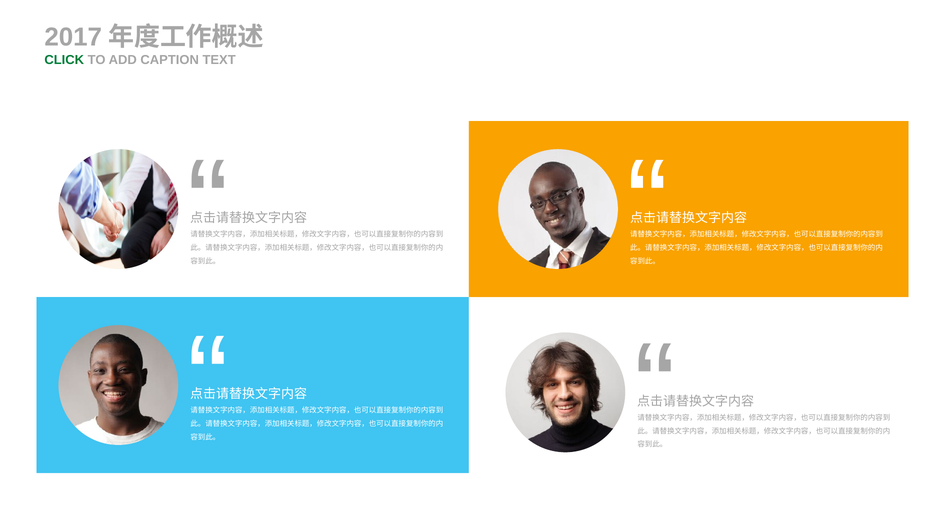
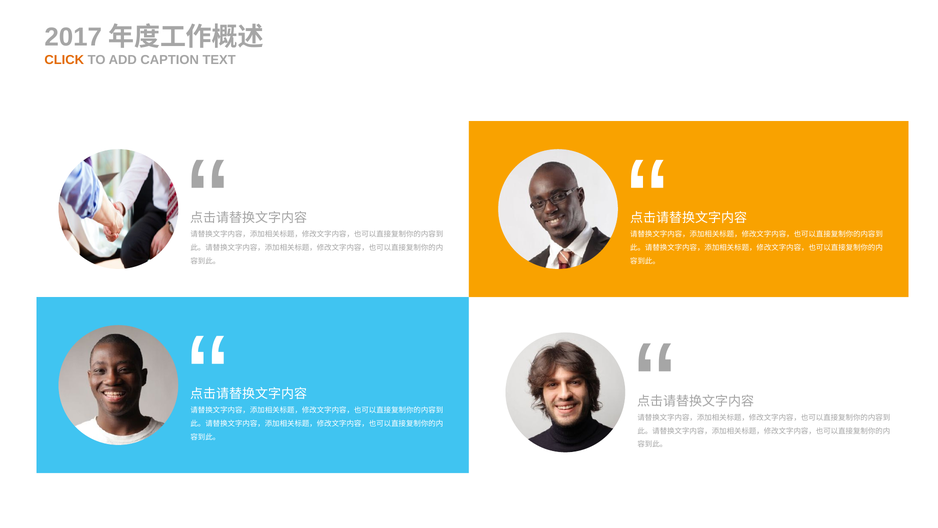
CLICK colour: green -> orange
